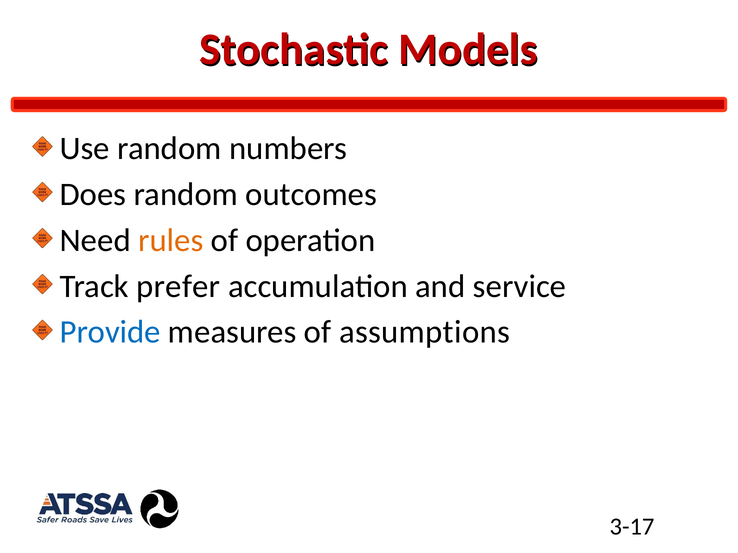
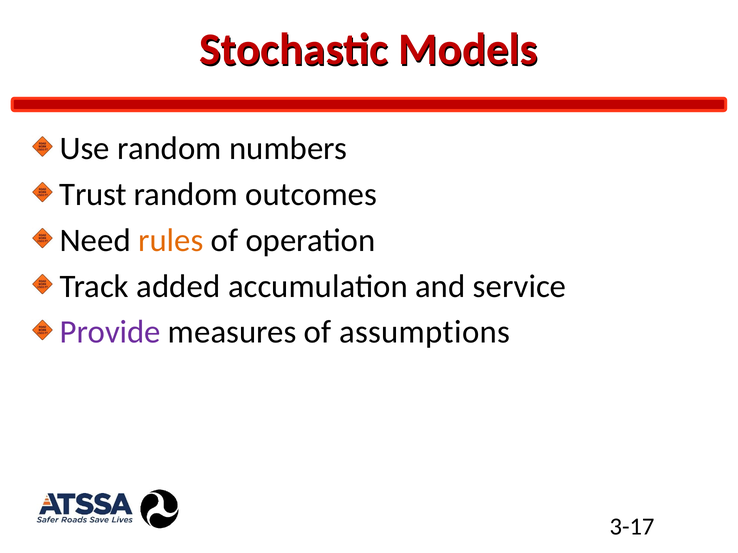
Does: Does -> Trust
prefer: prefer -> added
Provide colour: blue -> purple
